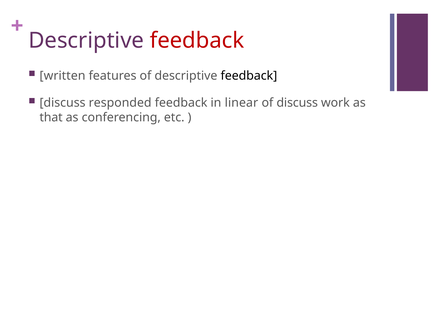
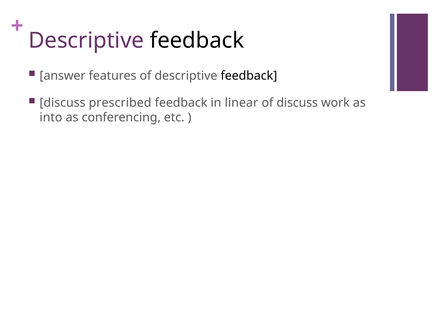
feedback at (197, 40) colour: red -> black
written: written -> answer
responded: responded -> prescribed
that: that -> into
